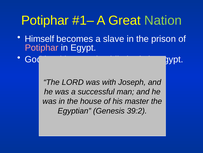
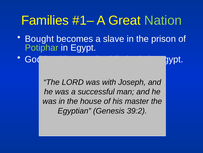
Potiphar at (45, 20): Potiphar -> Families
Himself: Himself -> Bought
Potiphar at (42, 47) colour: pink -> light green
